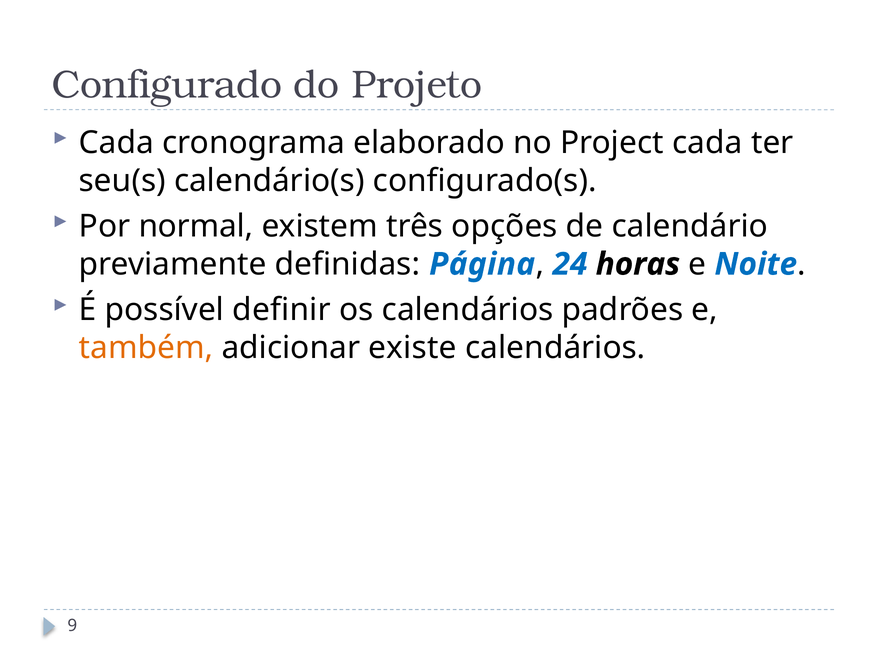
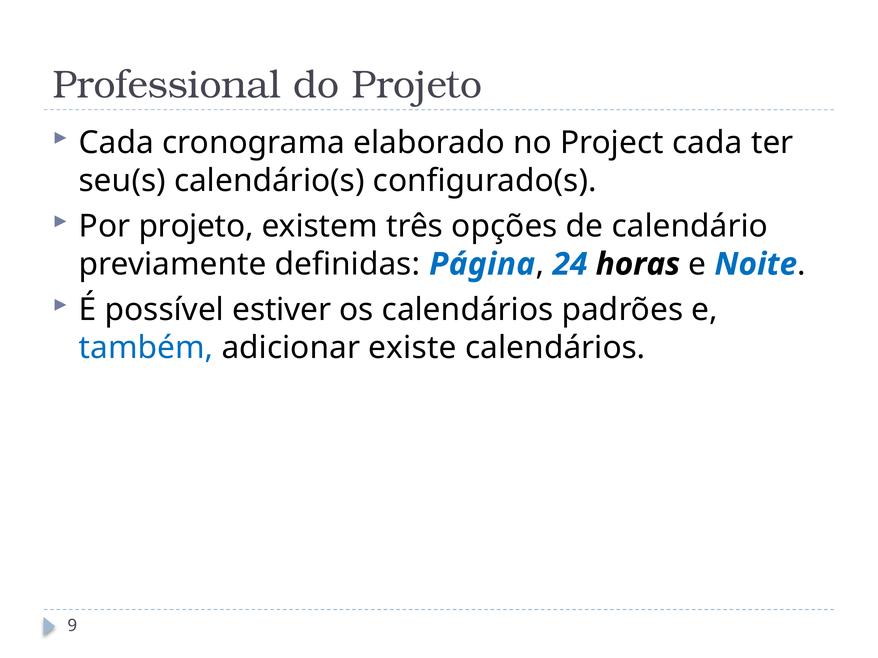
Configurado: Configurado -> Professional
Por normal: normal -> projeto
definir: definir -> estiver
também colour: orange -> blue
